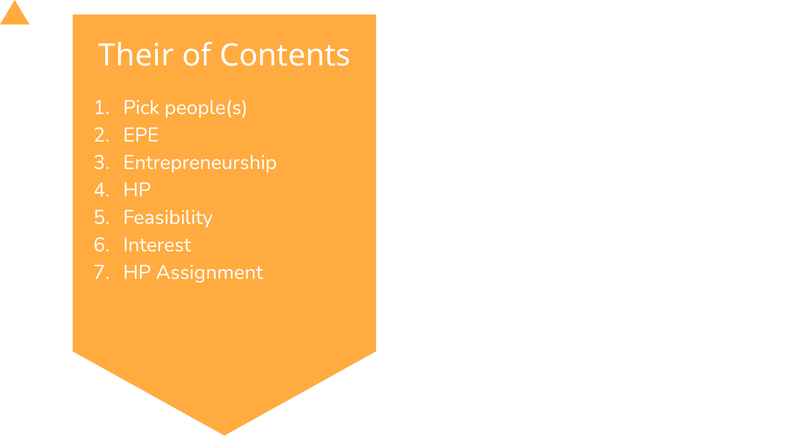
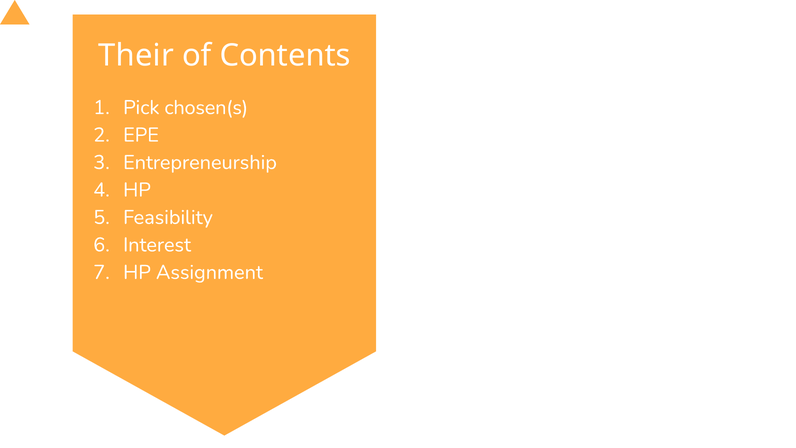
people(s: people(s -> chosen(s
